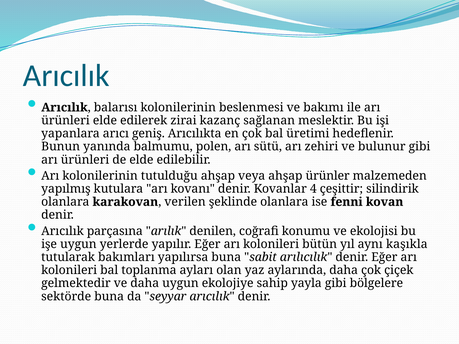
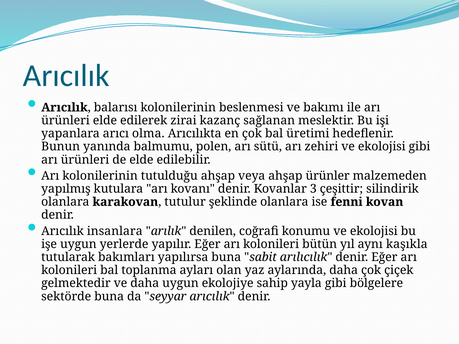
geniş: geniş -> olma
zehiri ve bulunur: bulunur -> ekolojisi
4: 4 -> 3
verilen: verilen -> tutulur
parçasına: parçasına -> insanlara
